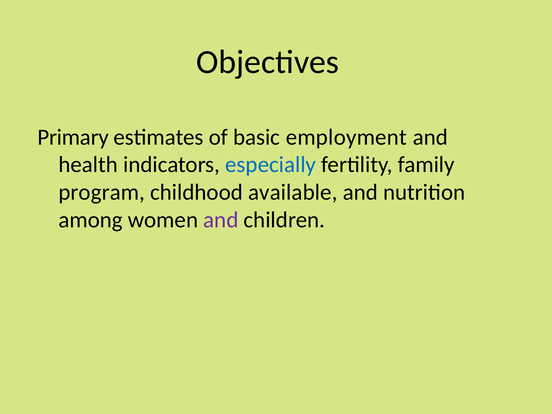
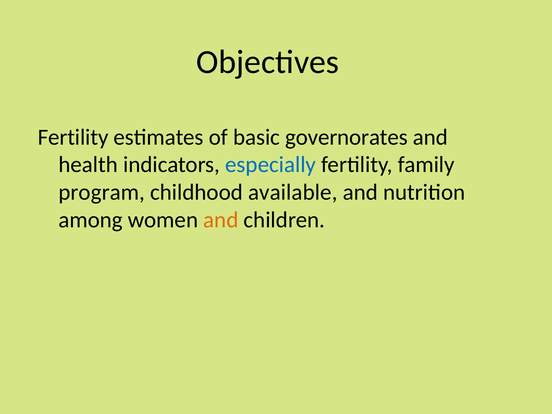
Primary at (73, 137): Primary -> Fertility
employment: employment -> governorates
and at (221, 220) colour: purple -> orange
